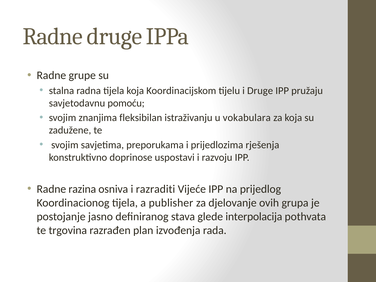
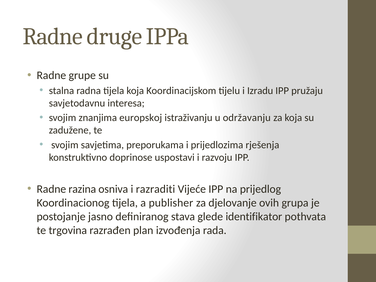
i Druge: Druge -> Izradu
pomoću: pomoću -> interesa
fleksibilan: fleksibilan -> europskoj
vokabulara: vokabulara -> održavanju
interpolacija: interpolacija -> identifikator
